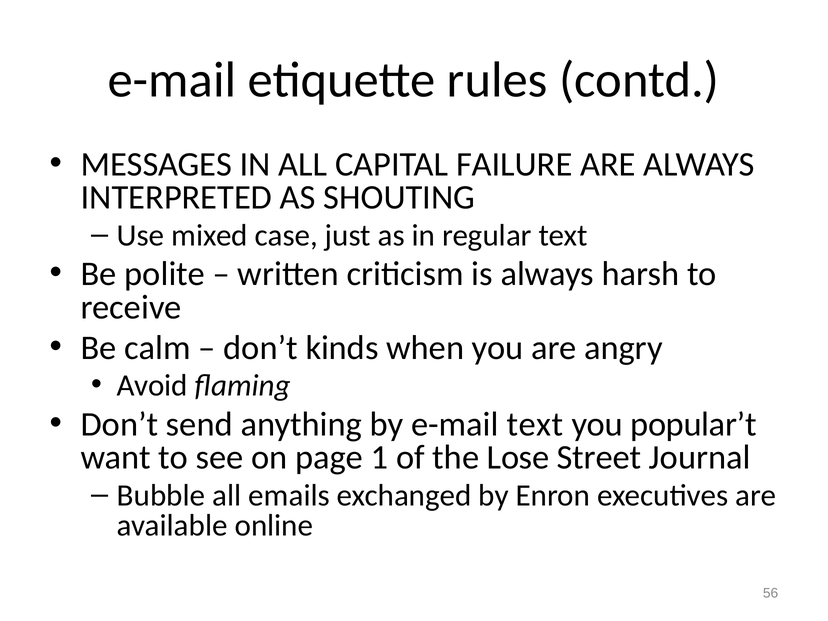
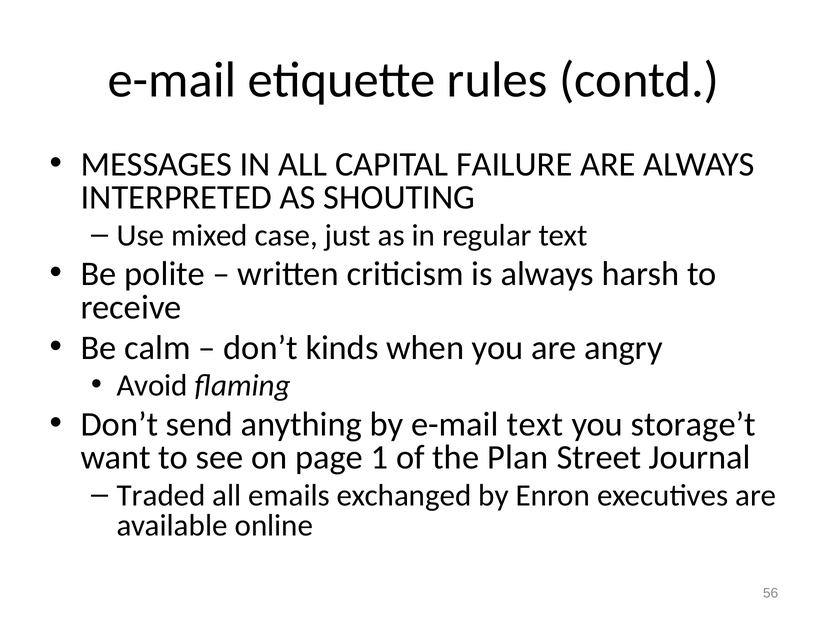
popular’t: popular’t -> storage’t
Lose: Lose -> Plan
Bubble: Bubble -> Traded
